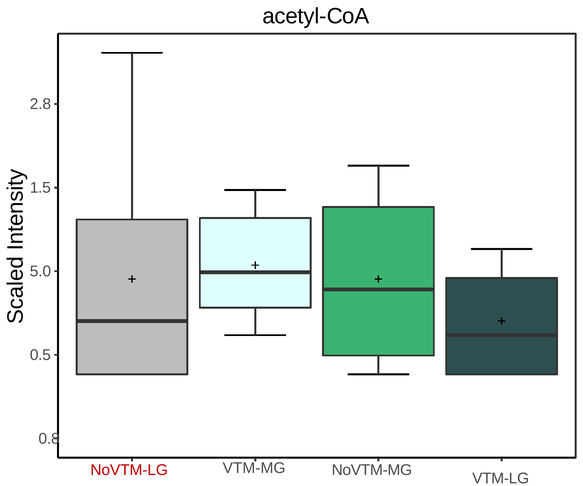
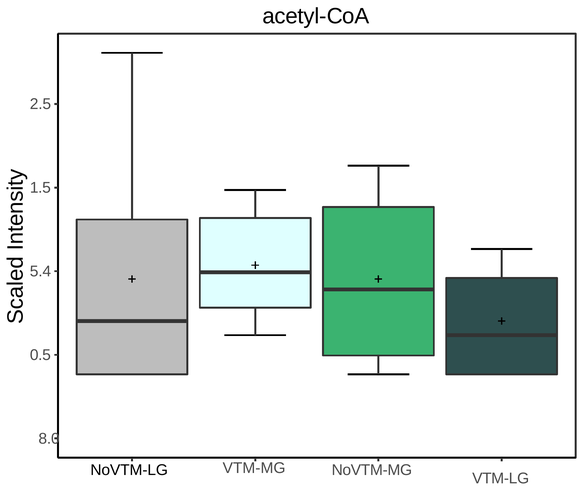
2.8: 2.8 -> 2.5
5.0: 5.0 -> 5.4
0.8: 0.8 -> 8.0
NoVTM-LG colour: red -> black
